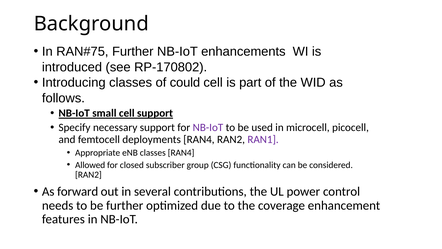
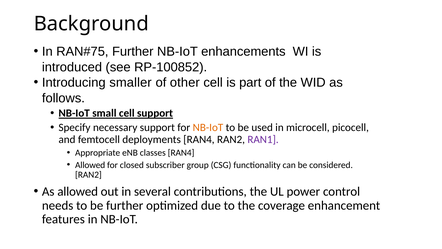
RP-170802: RP-170802 -> RP-100852
Introducing classes: classes -> smaller
could: could -> other
NB-IoT at (208, 127) colour: purple -> orange
As forward: forward -> allowed
